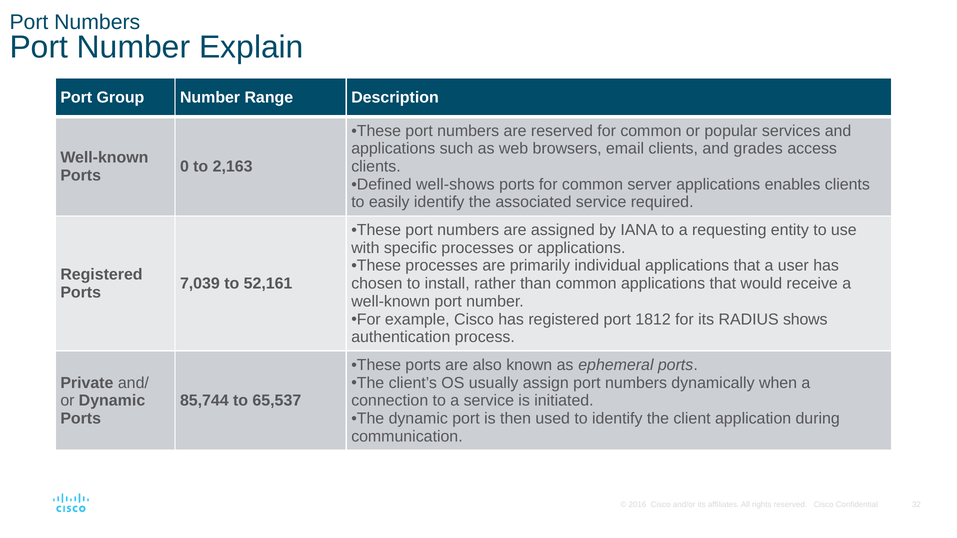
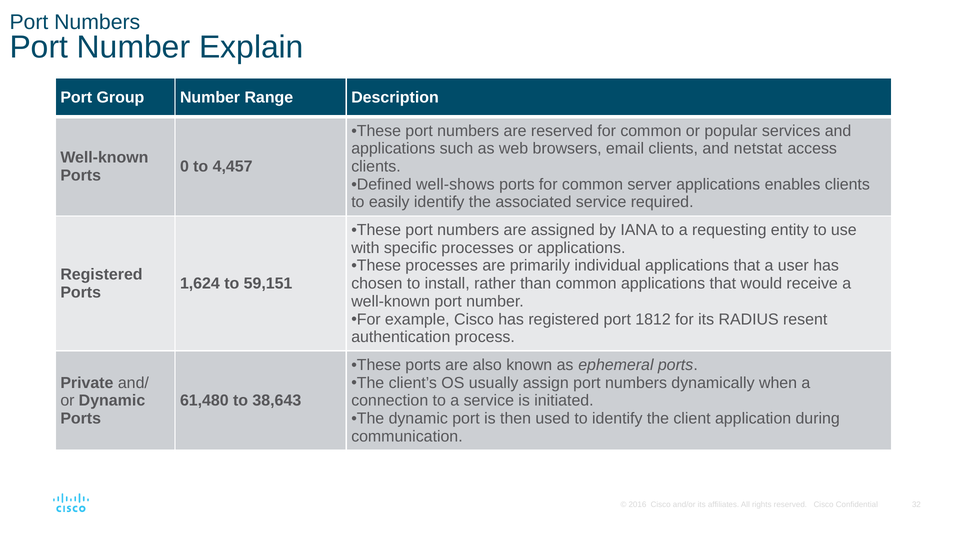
grades: grades -> netstat
2,163: 2,163 -> 4,457
7,039: 7,039 -> 1,624
52,161: 52,161 -> 59,151
shows: shows -> resent
85,744: 85,744 -> 61,480
65,537: 65,537 -> 38,643
